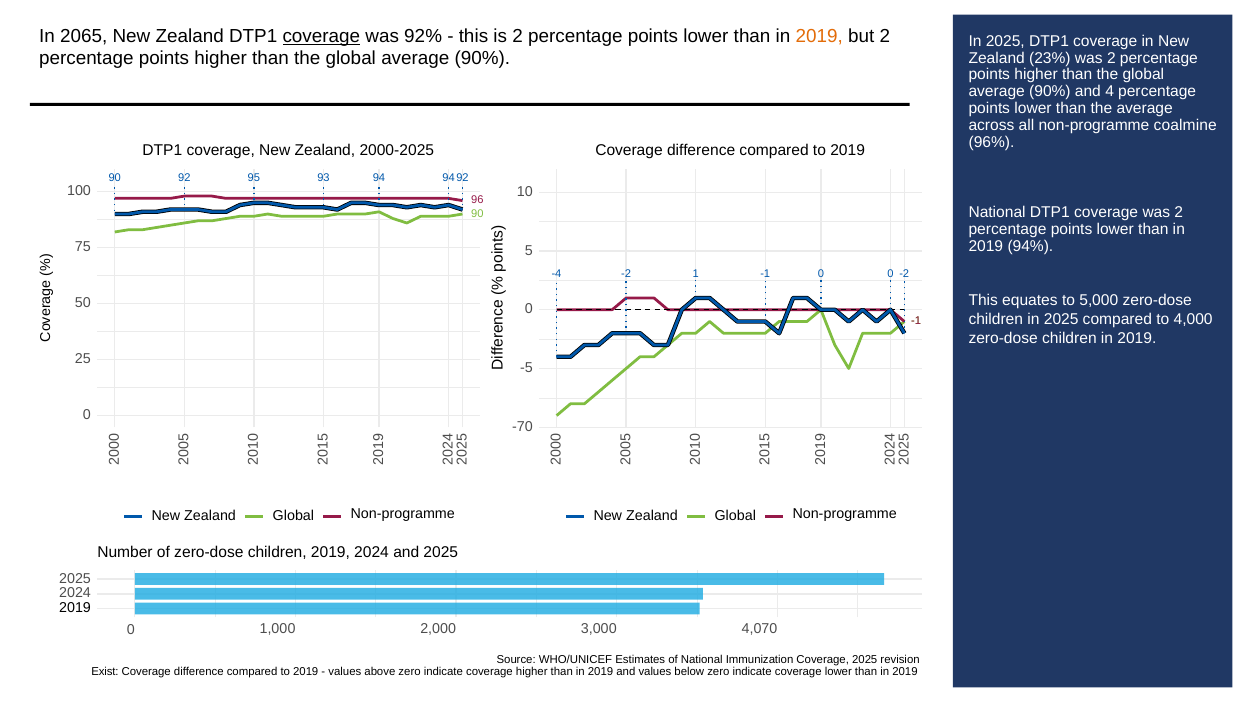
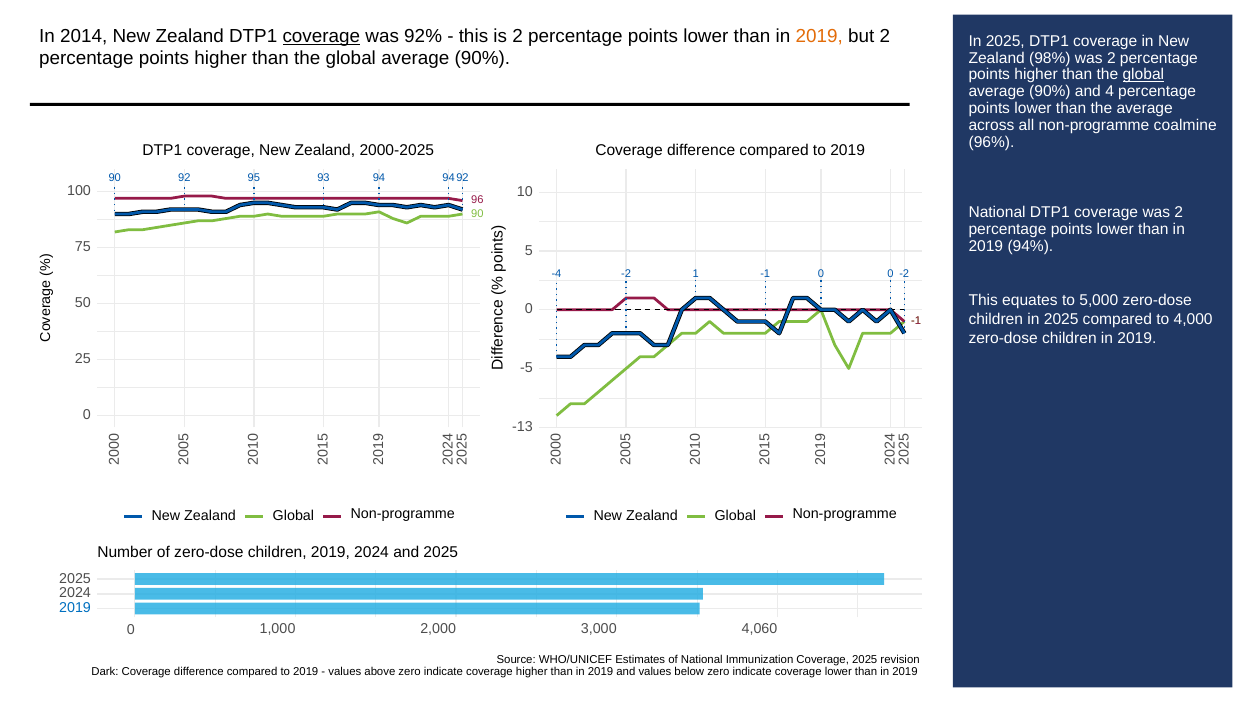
2065: 2065 -> 2014
23%: 23% -> 98%
global at (1143, 75) underline: none -> present
-70: -70 -> -13
2019 at (75, 608) colour: black -> blue
4,070: 4,070 -> 4,060
Exist: Exist -> Dark
